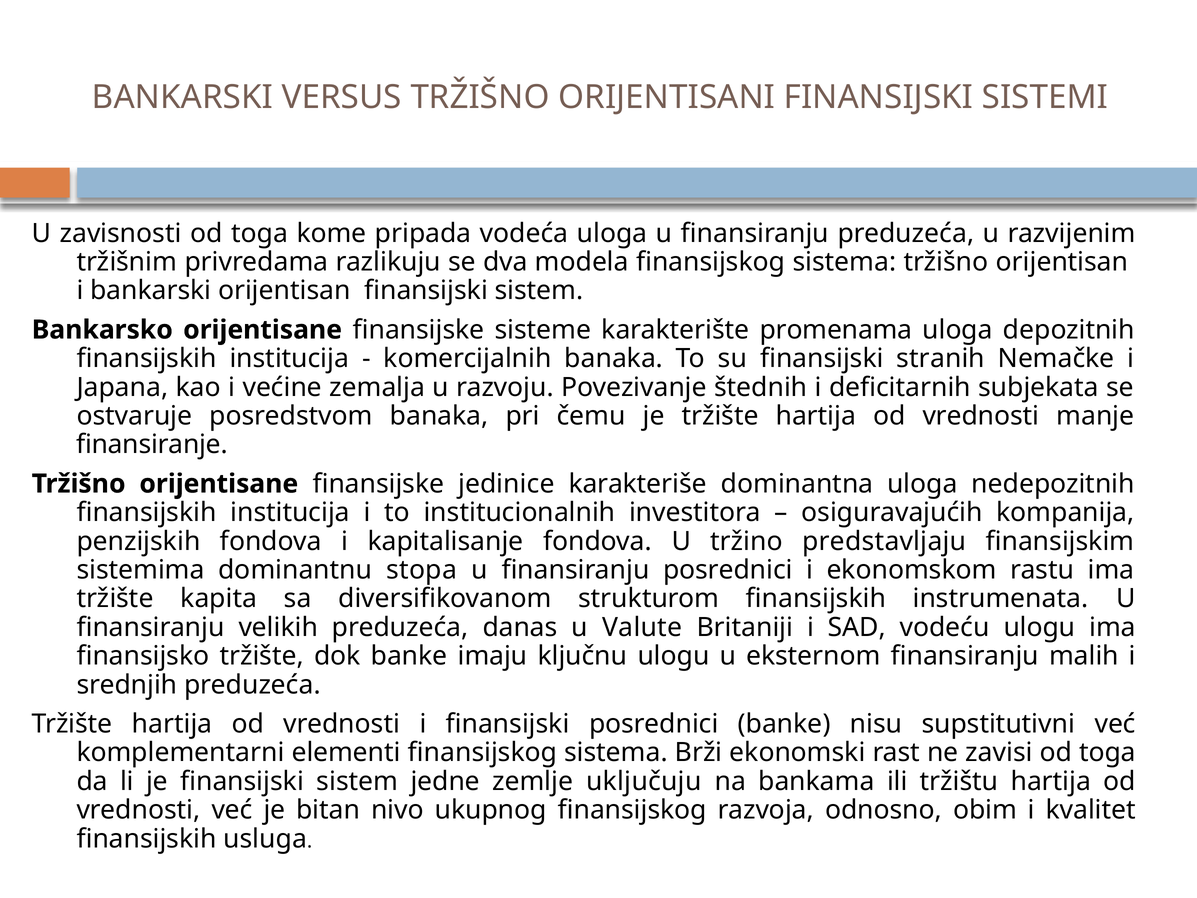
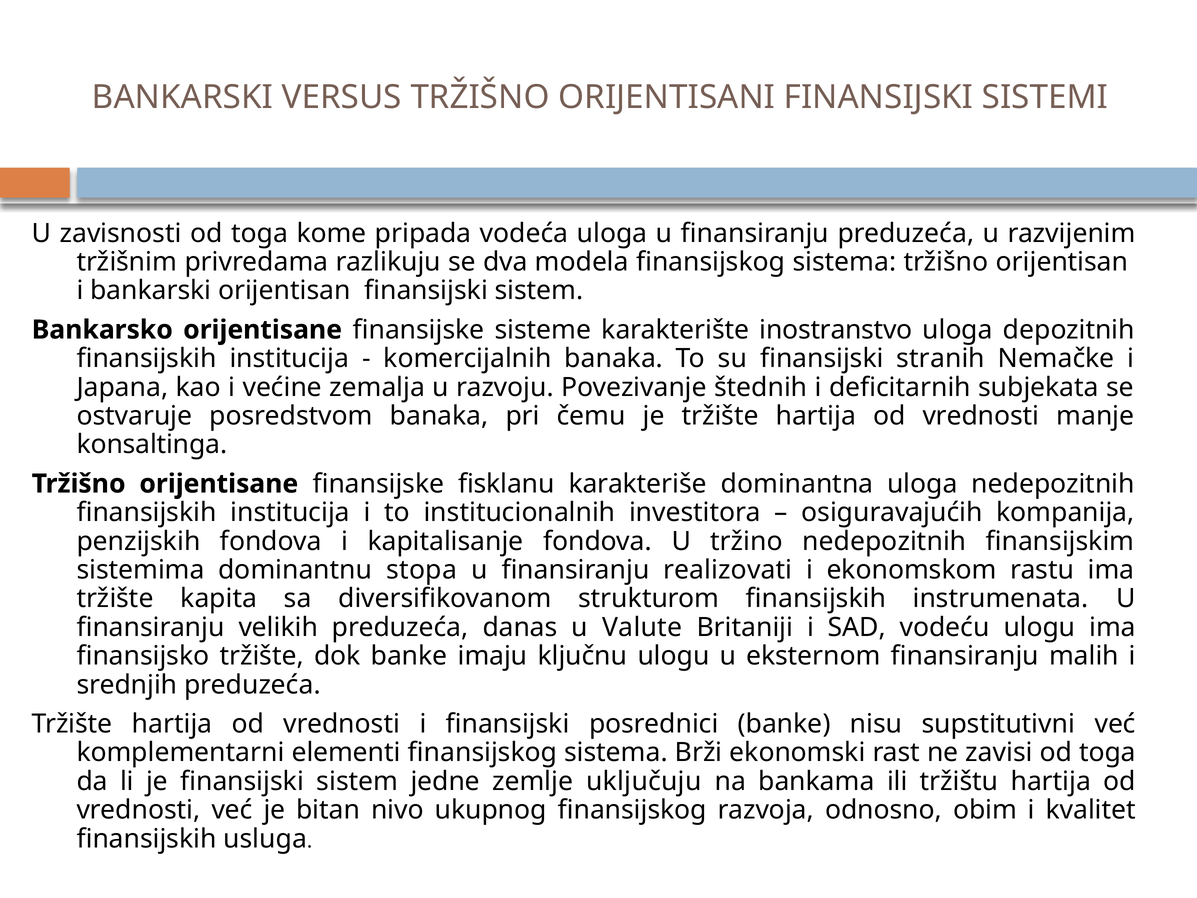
promenama: promenama -> inostranstvo
finansiranje: finansiranje -> konsaltinga
jedinice: jedinice -> fisklanu
tržino predstavljaju: predstavljaju -> nedepozitnih
finansiranju posrednici: posrednici -> realizovati
